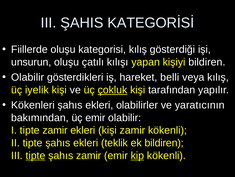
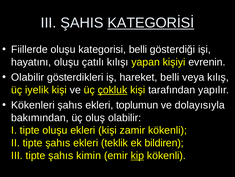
KATEGORİSİ underline: none -> present
kategorisi kılış: kılış -> belli
unsurun: unsurun -> hayatını
kişiyi bildiren: bildiren -> evrenin
olabilirler: olabilirler -> toplumun
yaratıcının: yaratıcının -> dolayısıyla
üç emir: emir -> oluş
tipte zamir: zamir -> oluşu
tipte at (35, 155) underline: present -> none
şahıs zamir: zamir -> kimin
